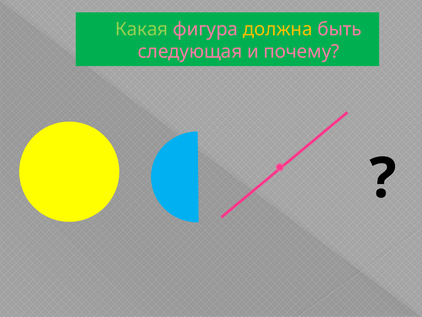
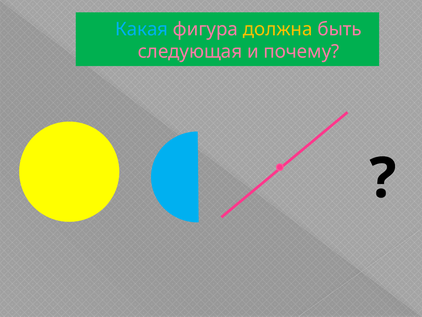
Какая colour: light green -> light blue
